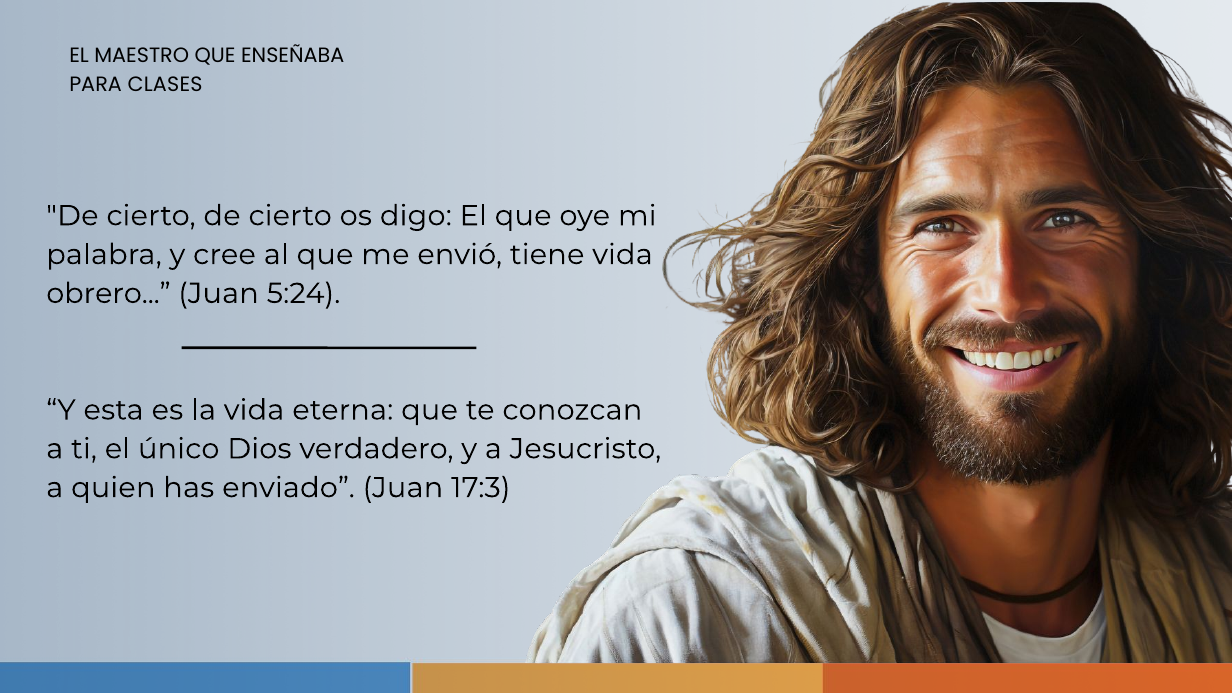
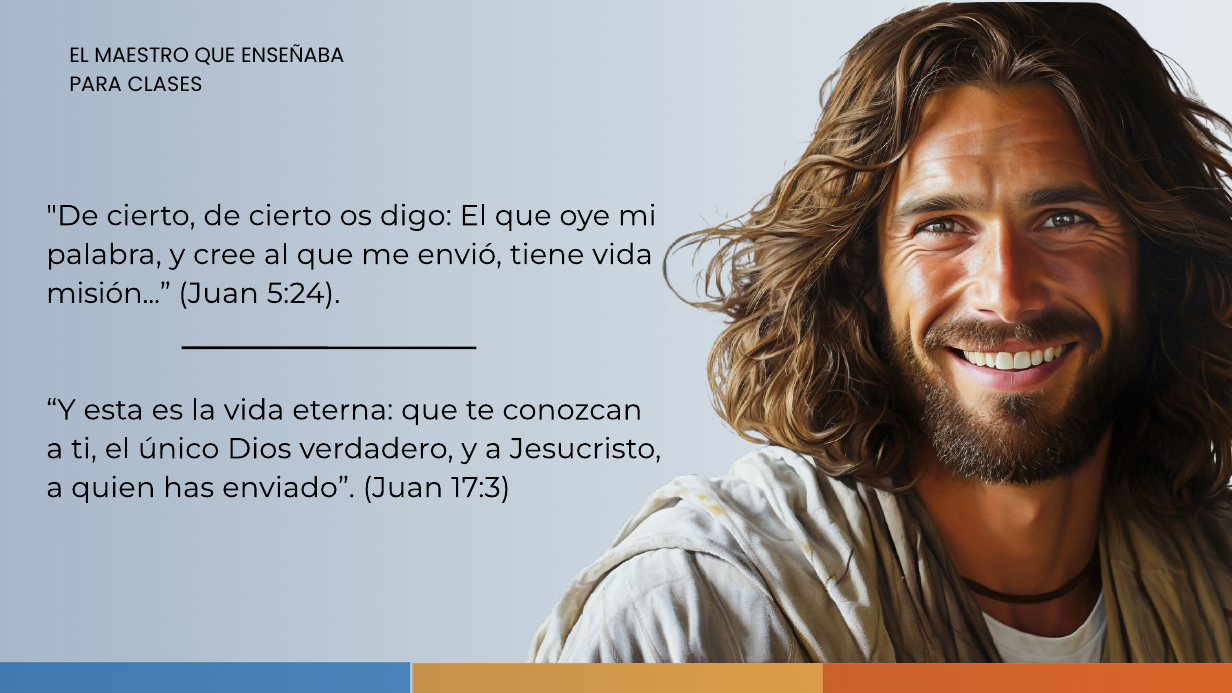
obrero: obrero -> misión
